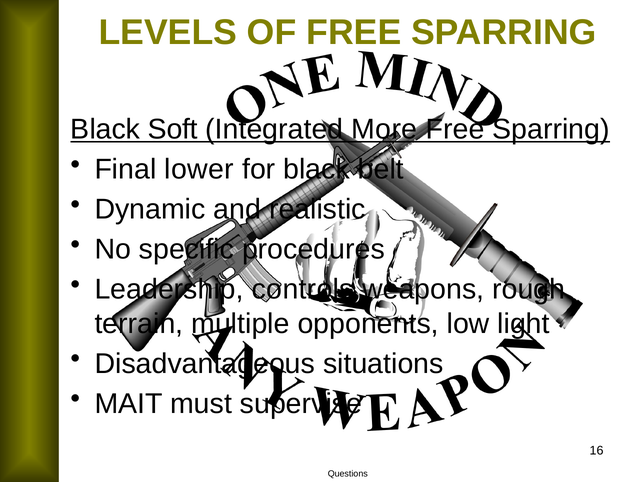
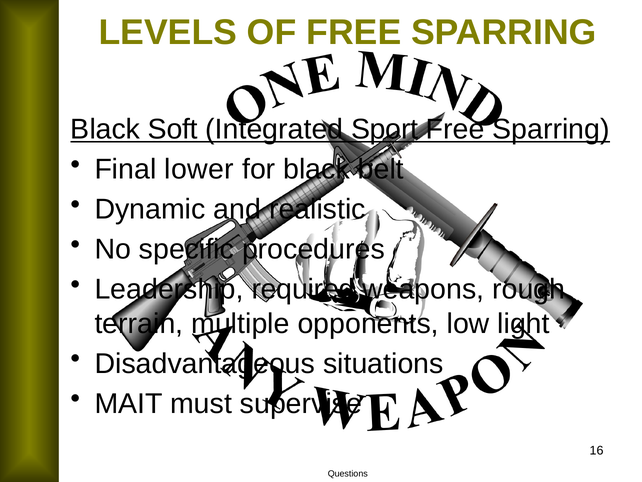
More: More -> Sport
controls: controls -> required
